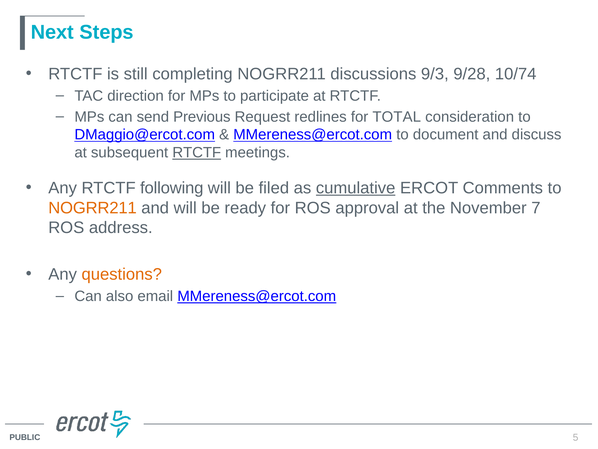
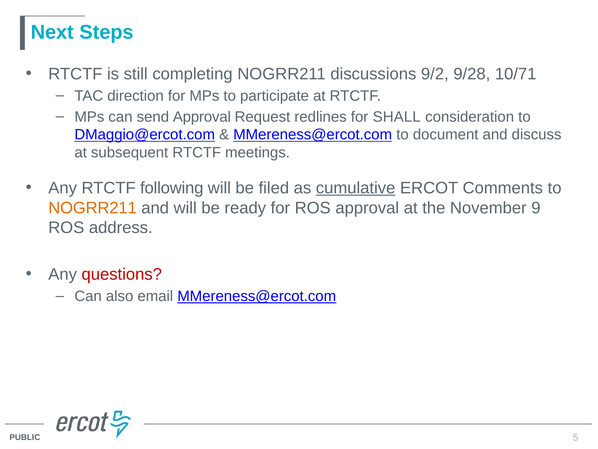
9/3: 9/3 -> 9/2
10/74: 10/74 -> 10/71
send Previous: Previous -> Approval
TOTAL: TOTAL -> SHALL
RTCTF at (197, 153) underline: present -> none
7: 7 -> 9
questions colour: orange -> red
